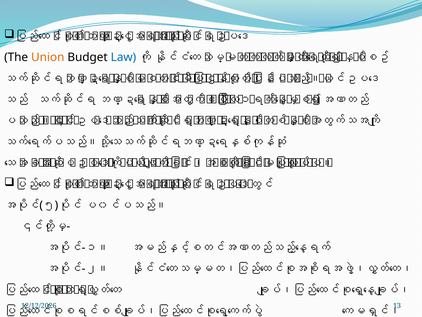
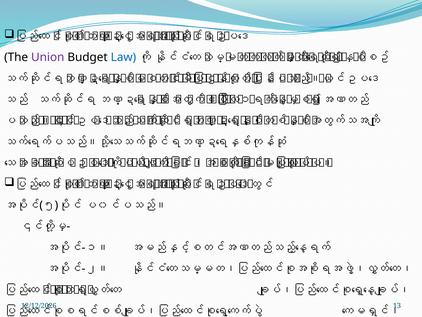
Union colour: orange -> purple
